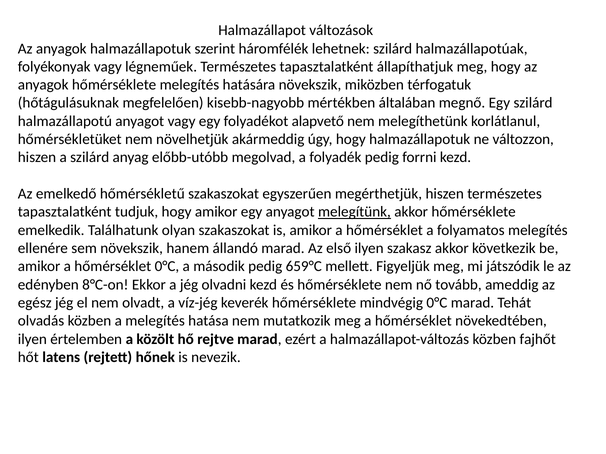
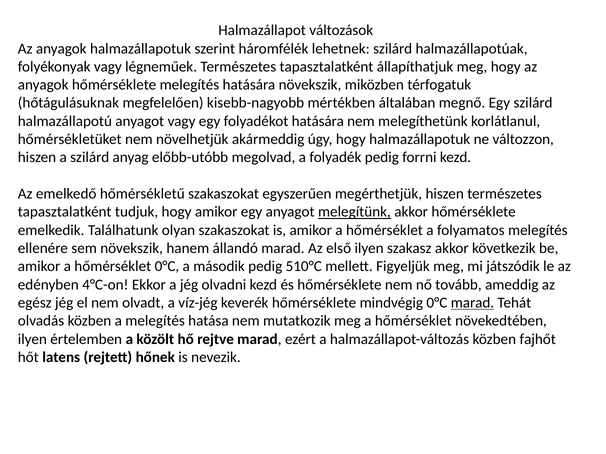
folyadékot alapvető: alapvető -> hatására
659°C: 659°C -> 510°C
8°C-on: 8°C-on -> 4°C-on
marad at (472, 303) underline: none -> present
